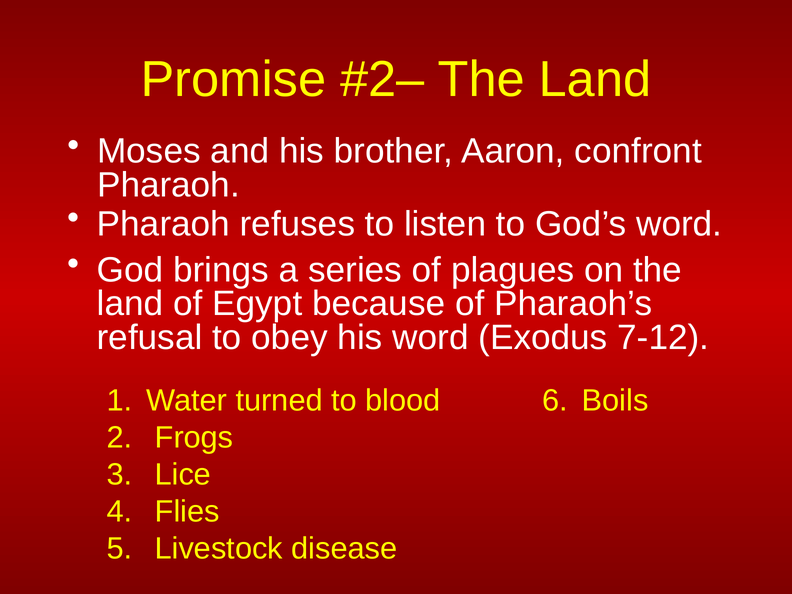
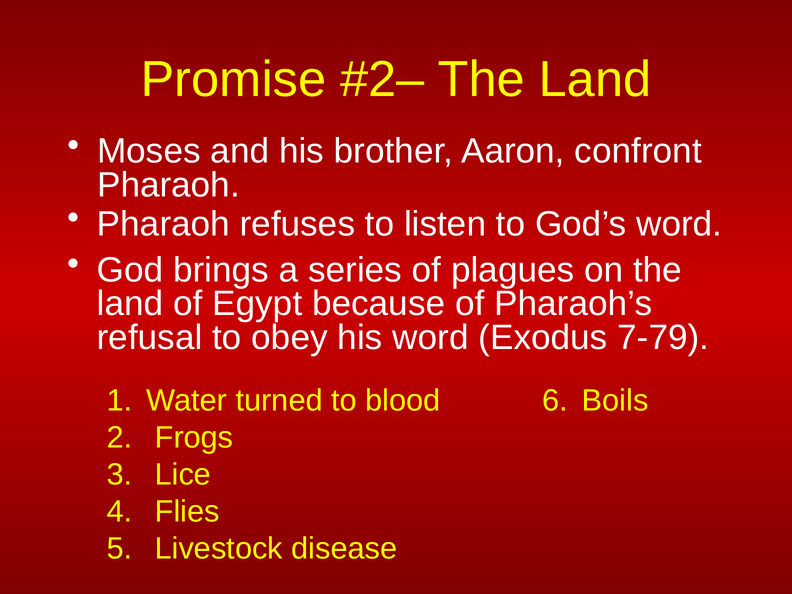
7-12: 7-12 -> 7-79
